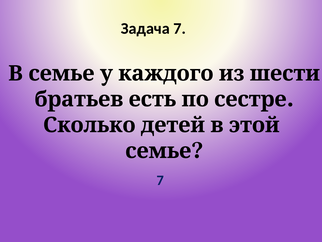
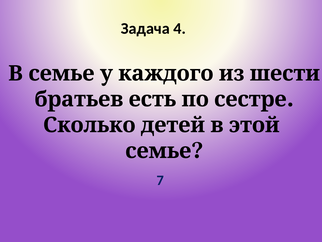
Задача 7: 7 -> 4
